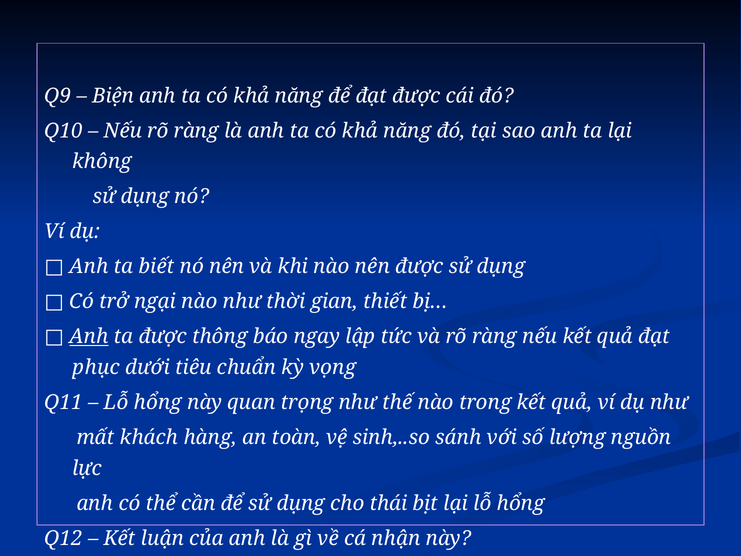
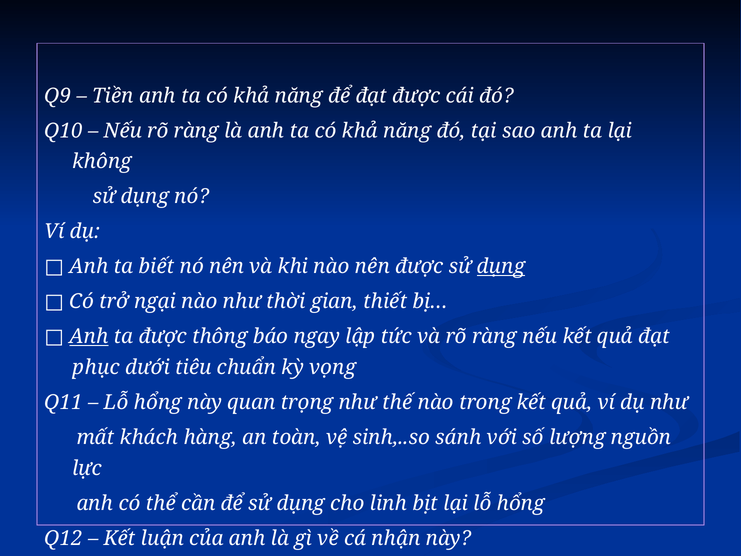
Biện: Biện -> Tiền
dụng at (501, 266) underline: none -> present
thái: thái -> linh
